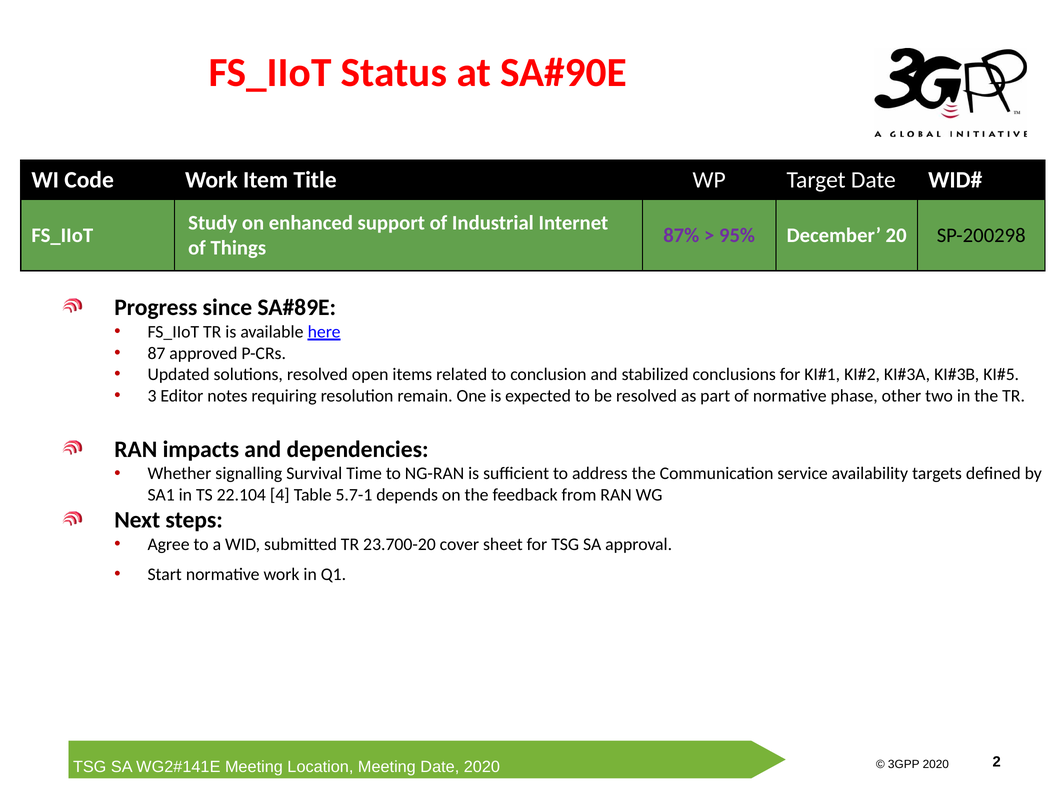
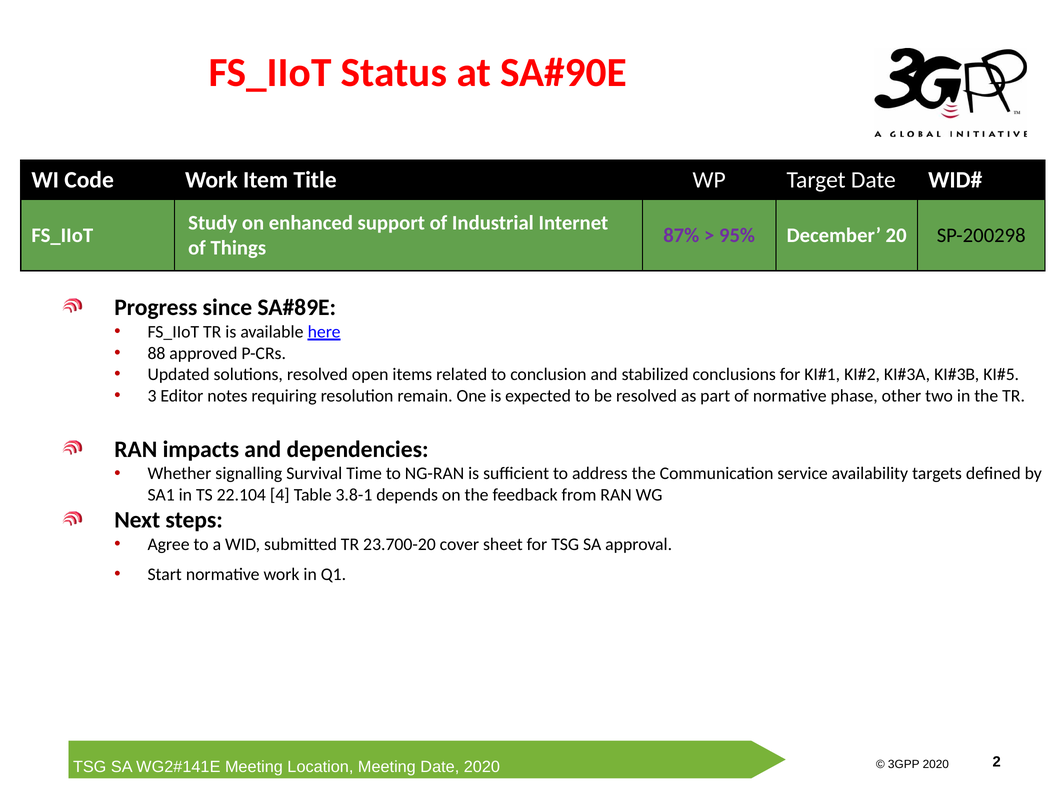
87: 87 -> 88
5.7-1: 5.7-1 -> 3.8-1
